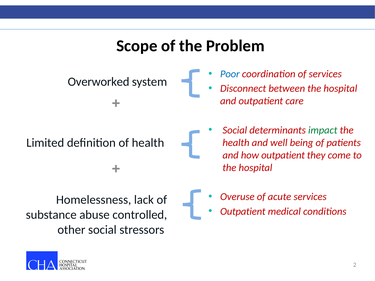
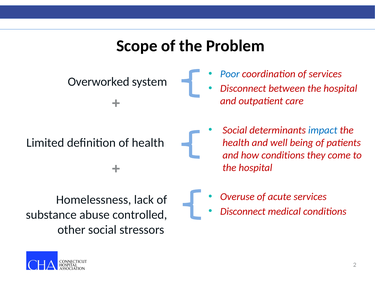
impact colour: green -> blue
how outpatient: outpatient -> conditions
Outpatient at (243, 212): Outpatient -> Disconnect
